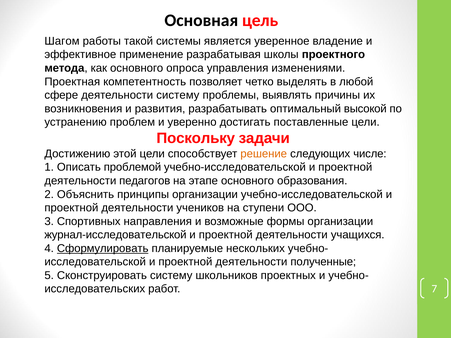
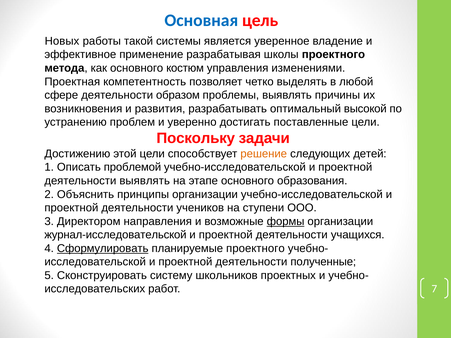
Основная colour: black -> blue
Шагом: Шагом -> Новых
опроса: опроса -> костюм
деятельности систему: систему -> образом
числе: числе -> детей
деятельности педагогов: педагогов -> выявлять
Спортивных: Спортивных -> Директором
формы underline: none -> present
планируемые нескольких: нескольких -> проектного
